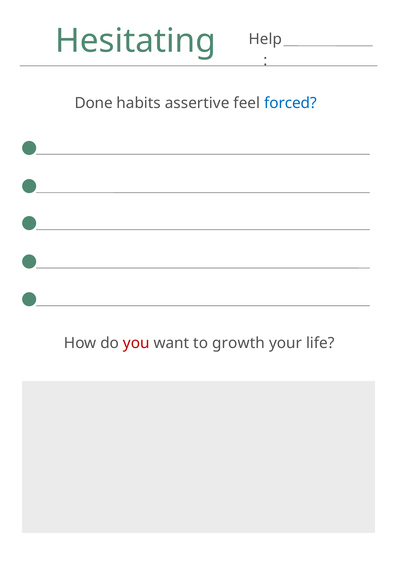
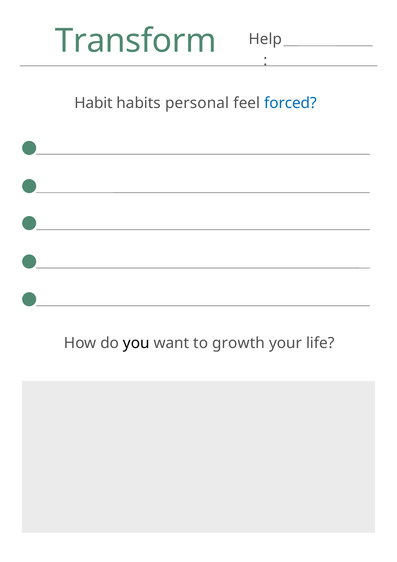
Hesitating: Hesitating -> Transform
Done: Done -> Habit
assertive: assertive -> personal
you colour: red -> black
